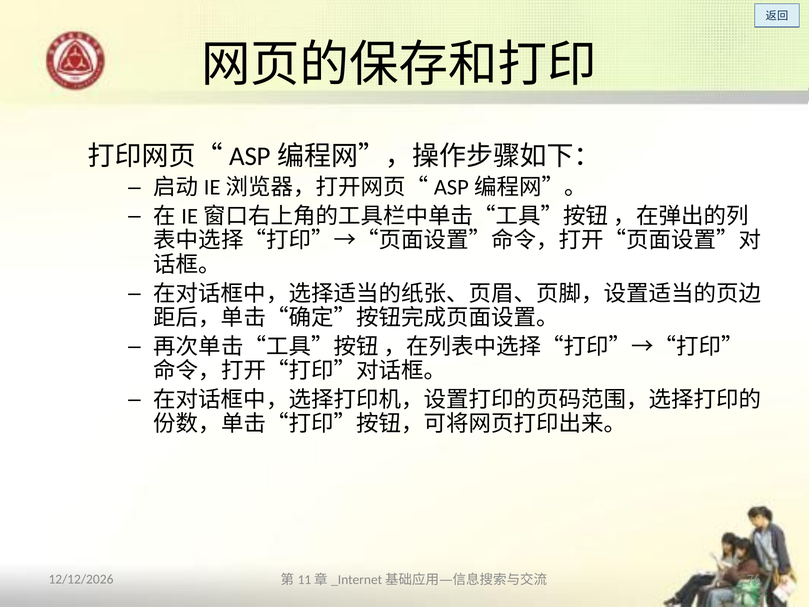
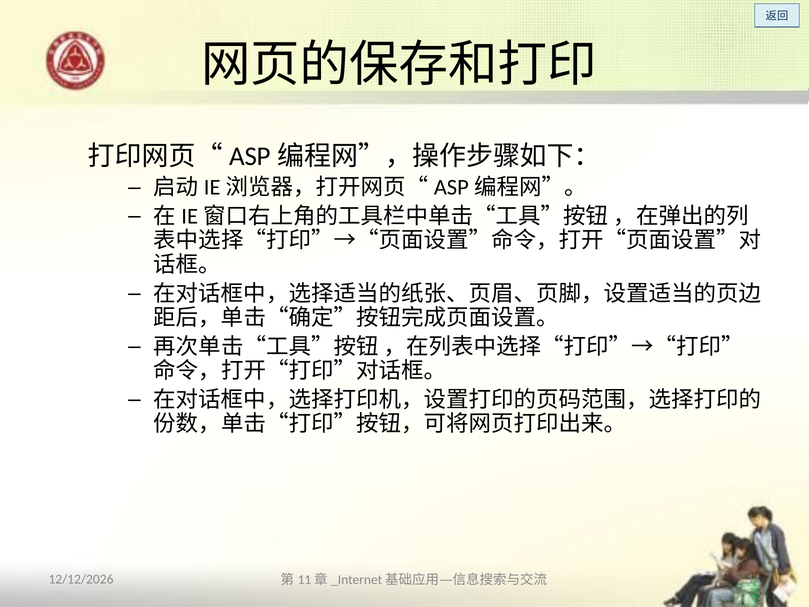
76: 76 -> 14
